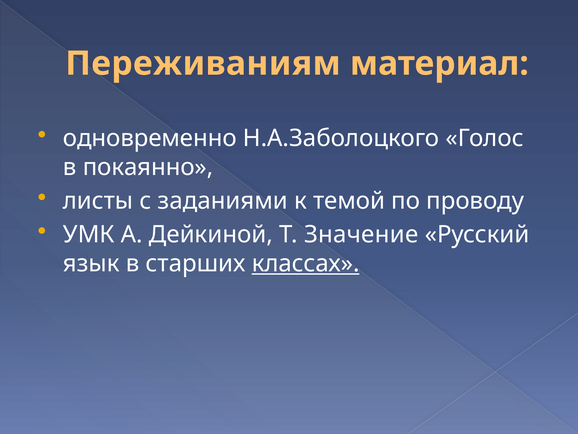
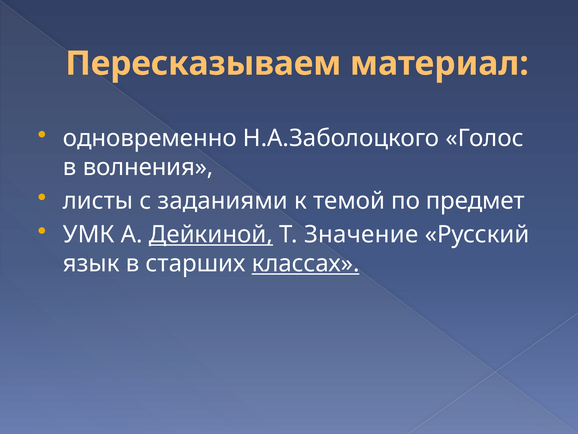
Переживаниям: Переживаниям -> Пересказываем
покаянно: покаянно -> волнения
проводу: проводу -> предмет
Дейкиной underline: none -> present
